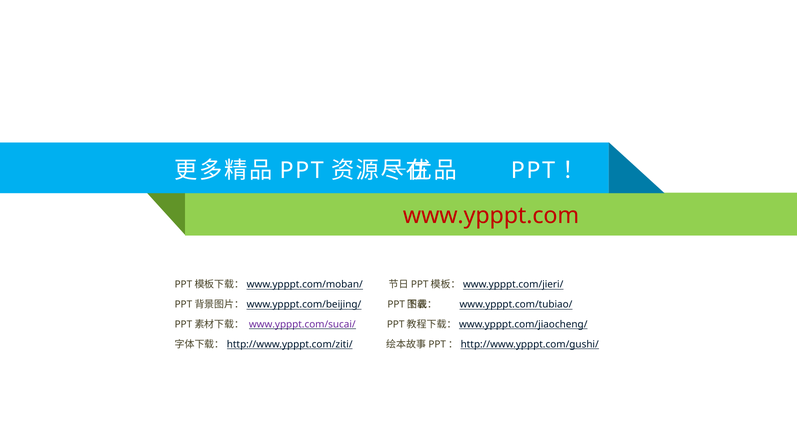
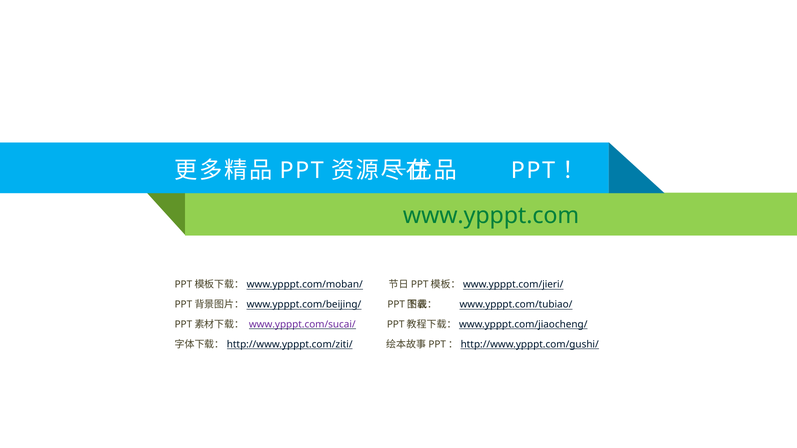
www.ypppt.com colour: red -> green
